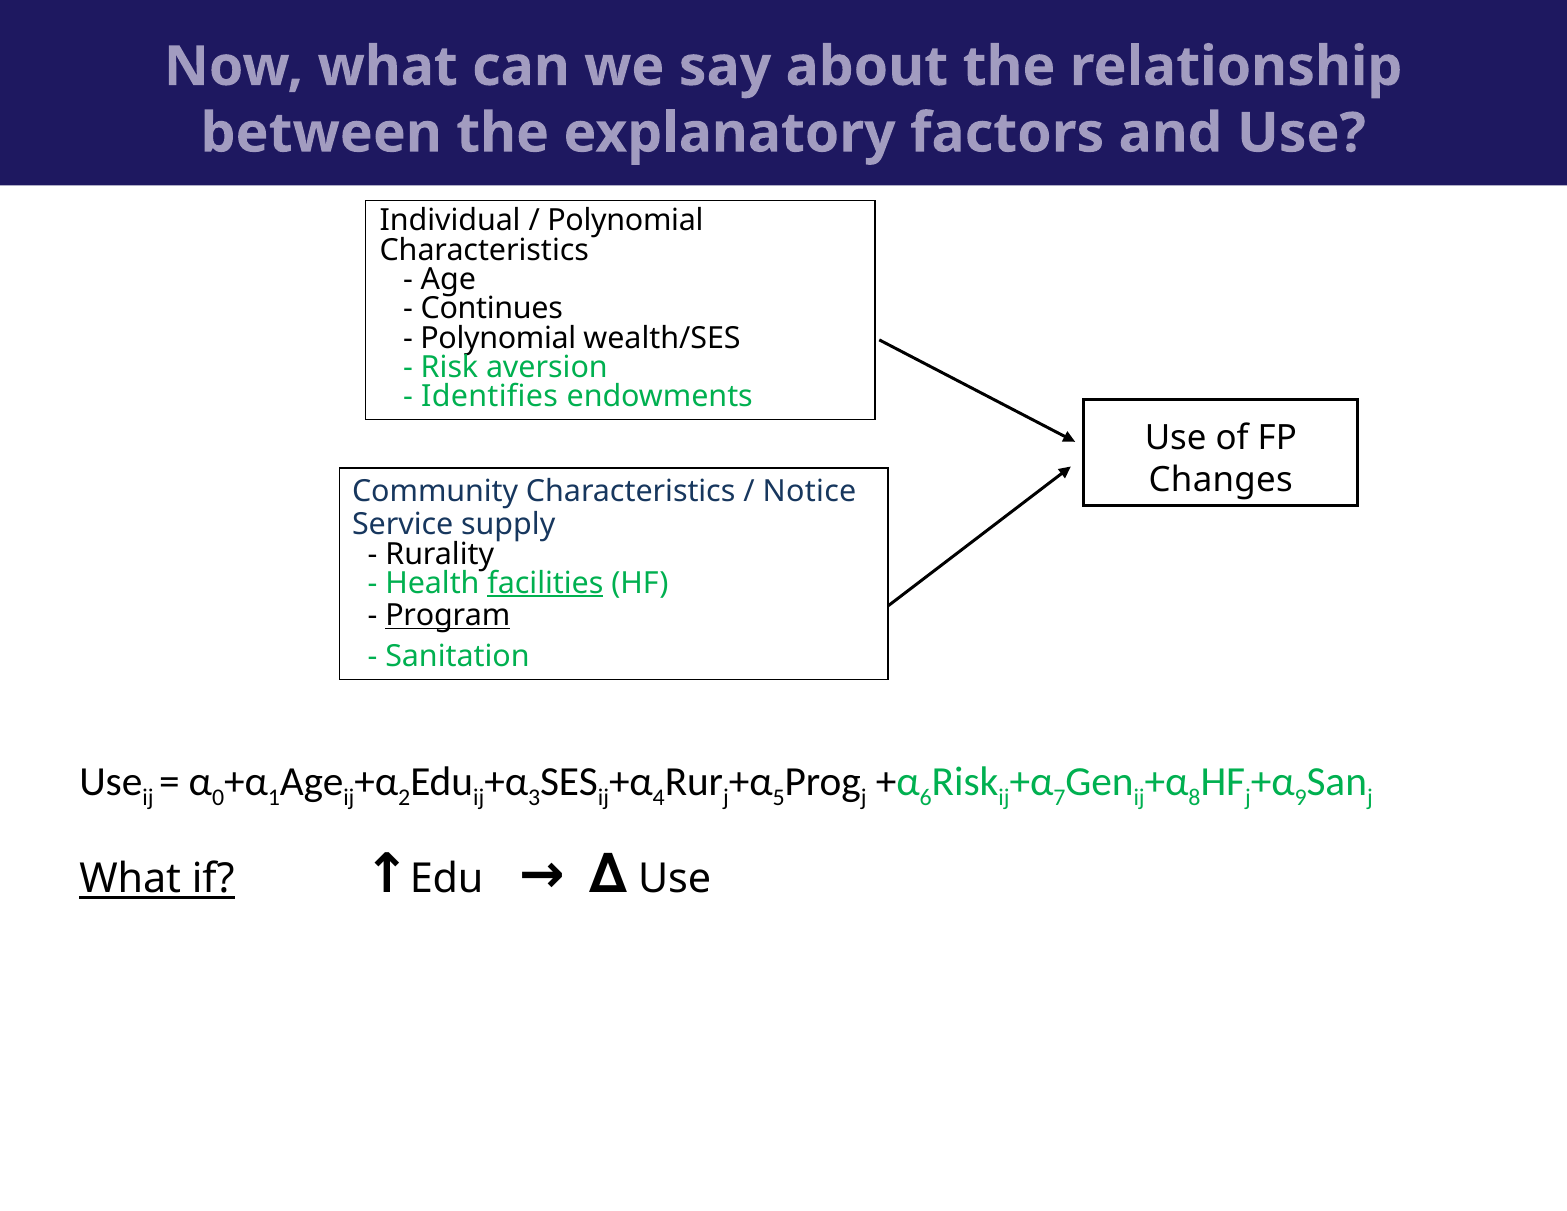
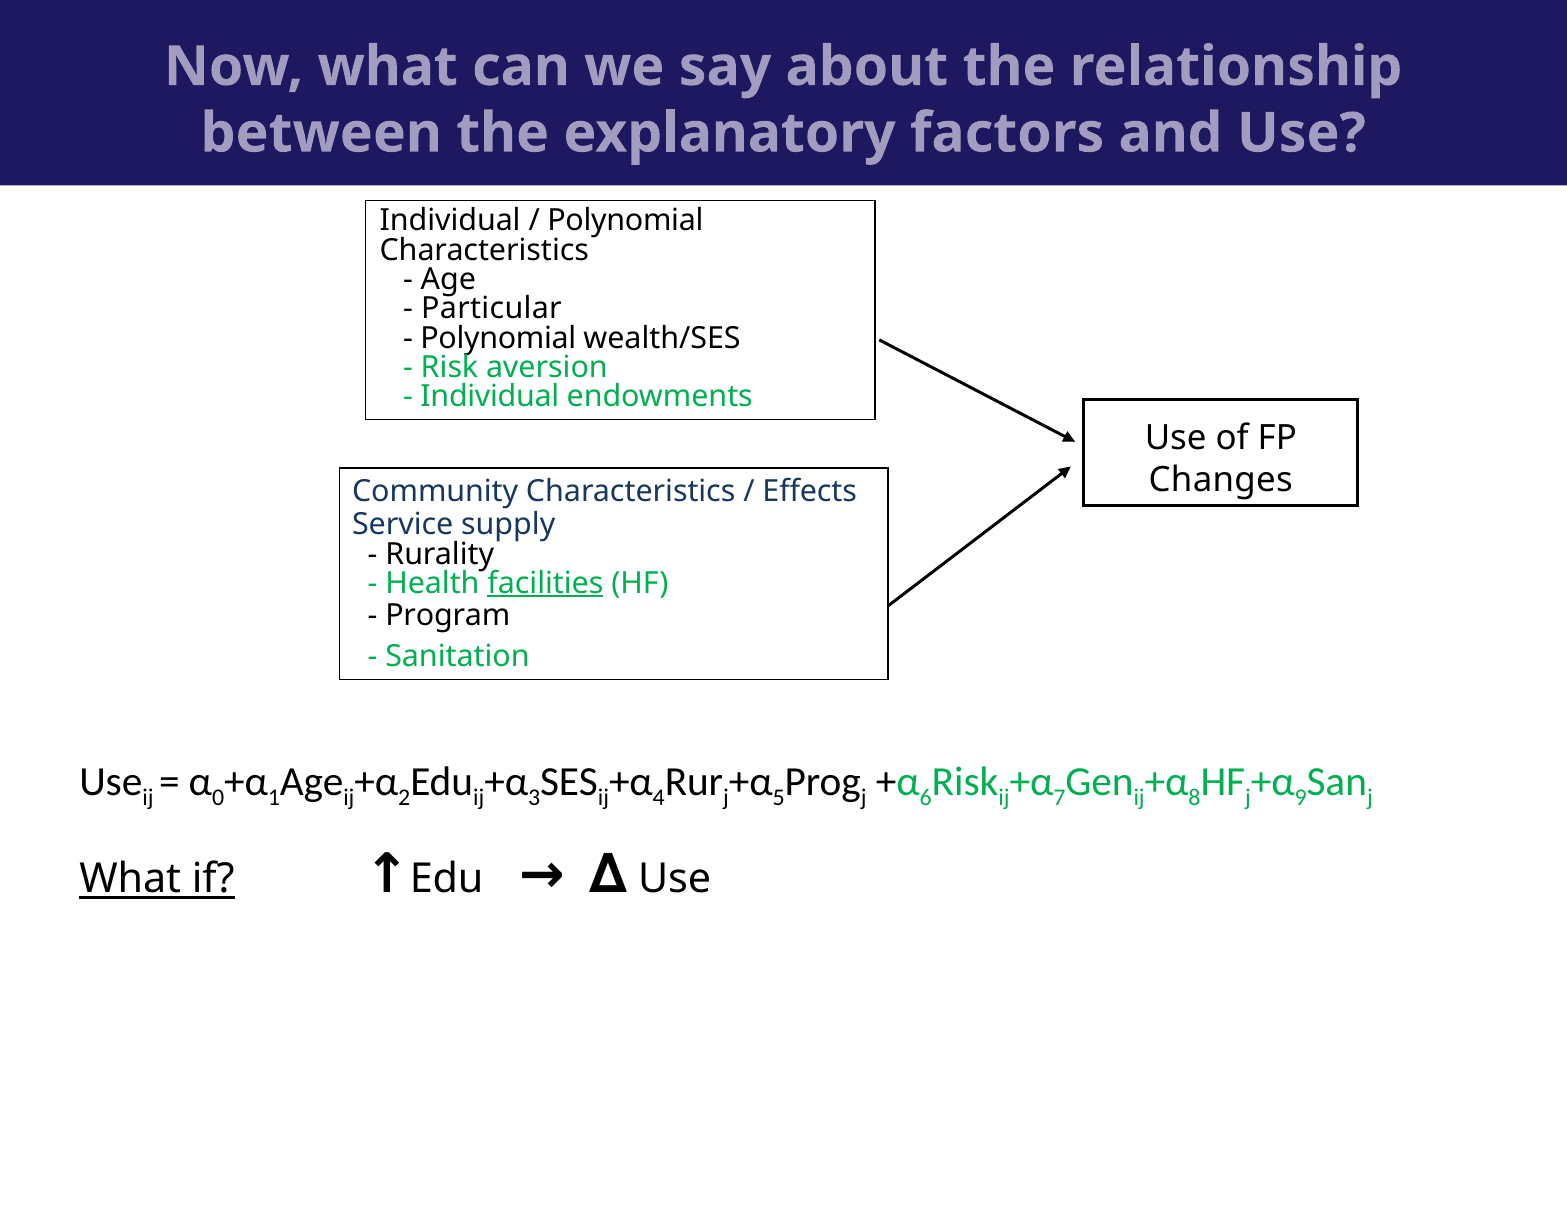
Continues: Continues -> Particular
Identifies at (490, 397): Identifies -> Individual
Notice: Notice -> Effects
Program underline: present -> none
